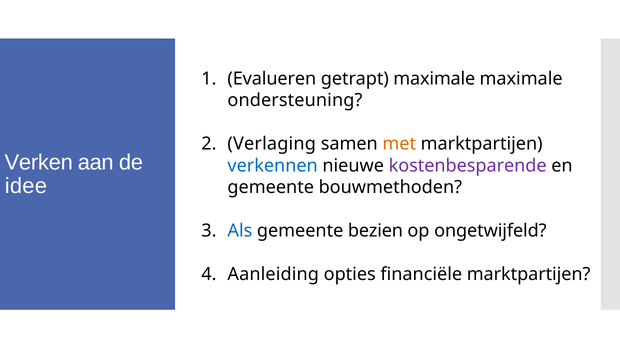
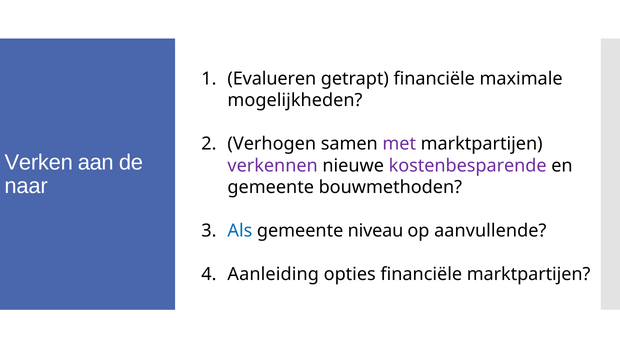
getrapt maximale: maximale -> financiële
ondersteuning: ondersteuning -> mogelijkheden
Verlaging: Verlaging -> Verhogen
met colour: orange -> purple
verkennen colour: blue -> purple
idee: idee -> naar
bezien: bezien -> niveau
ongetwijfeld: ongetwijfeld -> aanvullende
